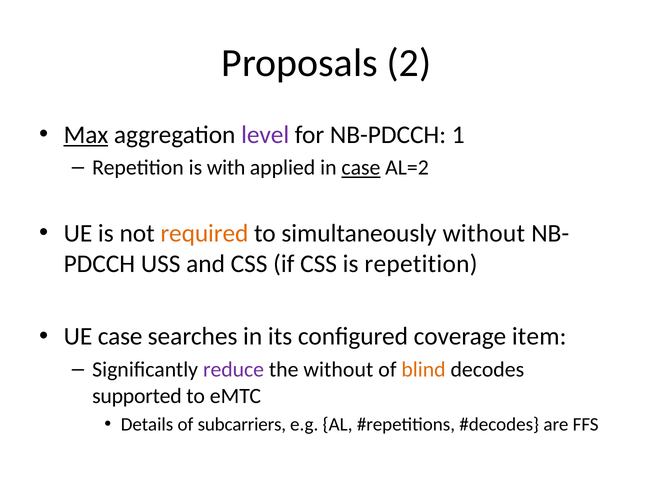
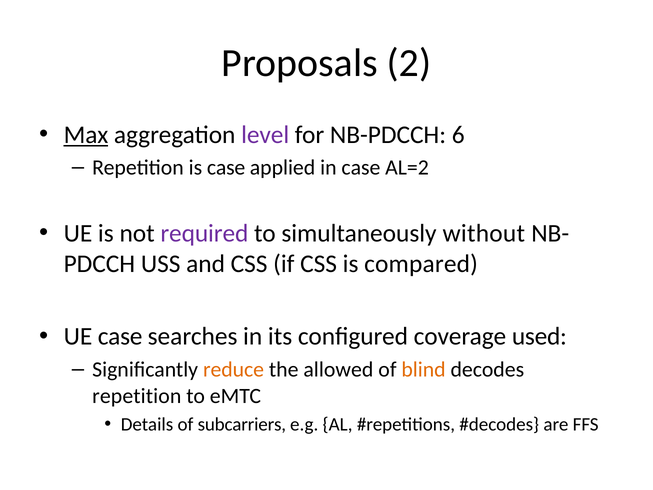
1: 1 -> 6
is with: with -> case
case at (361, 168) underline: present -> none
required colour: orange -> purple
is repetition: repetition -> compared
item: item -> used
reduce colour: purple -> orange
the without: without -> allowed
supported at (137, 396): supported -> repetition
